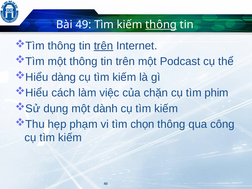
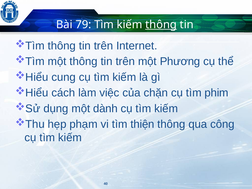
49: 49 -> 79
trên at (103, 46) underline: present -> none
Podcast: Podcast -> Phương
dàng: dàng -> cung
chọn: chọn -> thiện
